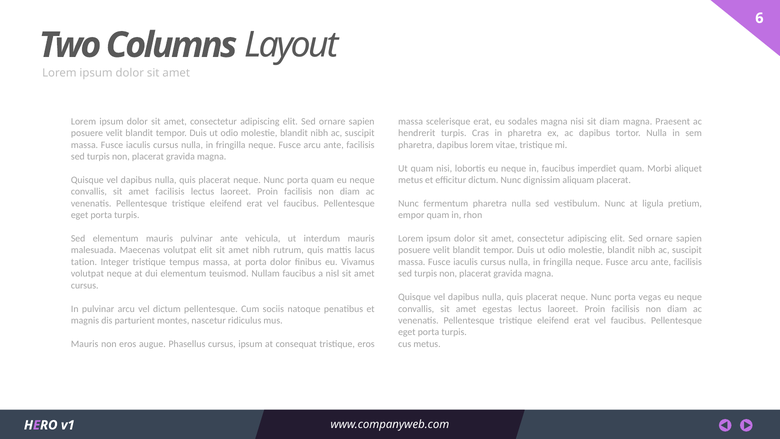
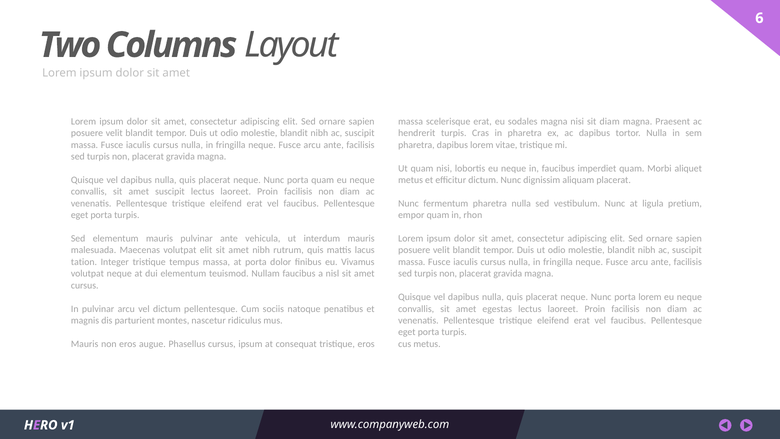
amet facilisis: facilisis -> suscipit
porta vegas: vegas -> lorem
